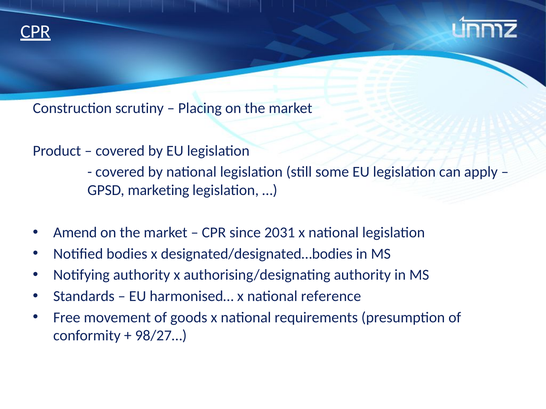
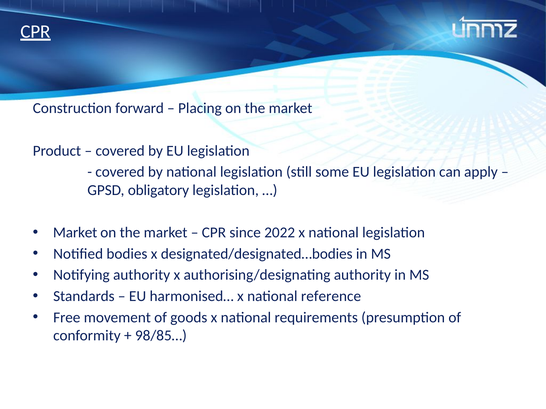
scrutiny: scrutiny -> forward
marketing: marketing -> obligatory
Amend at (75, 233): Amend -> Market
2031: 2031 -> 2022
98/27…: 98/27… -> 98/85…
